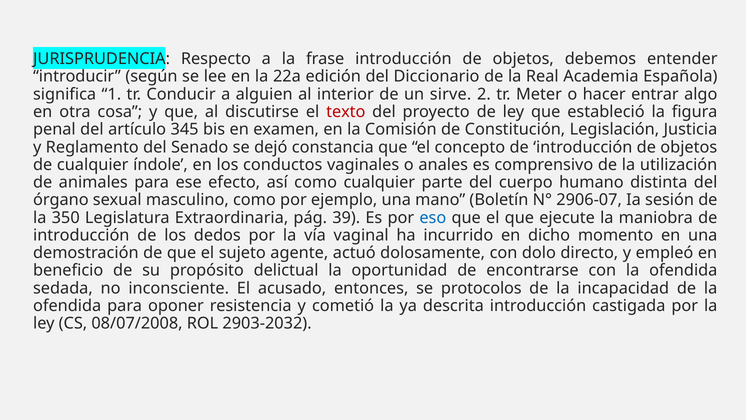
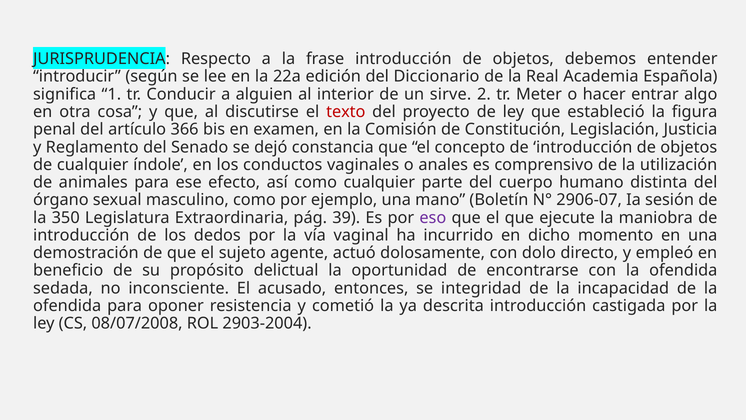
345: 345 -> 366
eso colour: blue -> purple
protocolos: protocolos -> integridad
2903-2032: 2903-2032 -> 2903-2004
